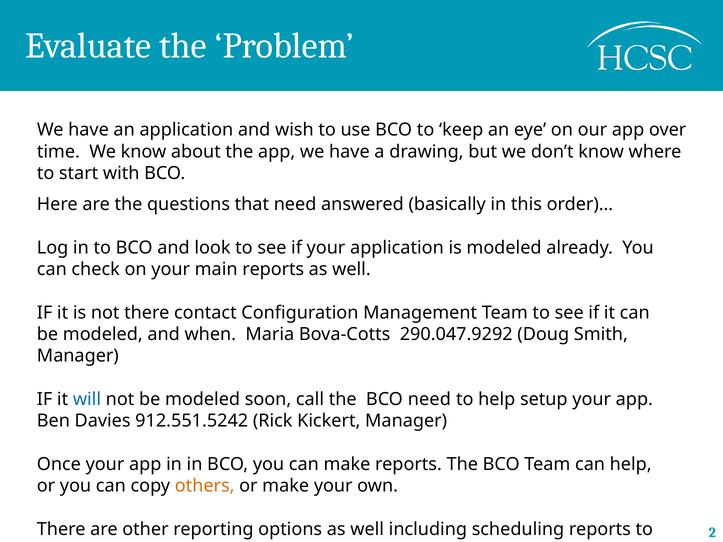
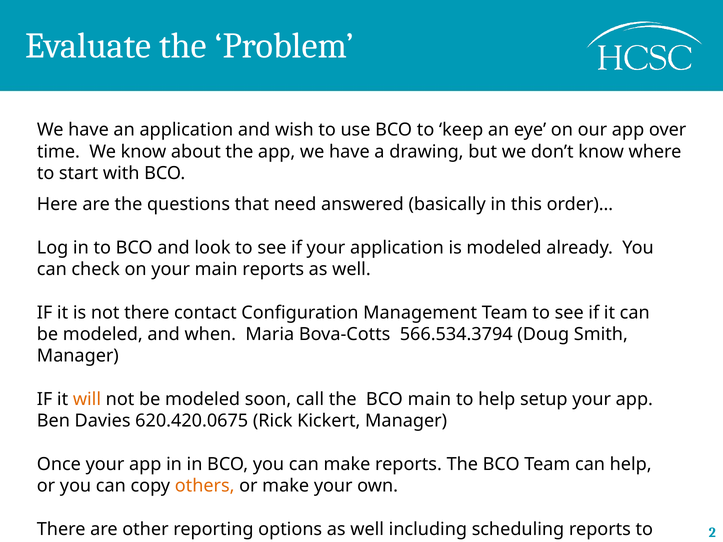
290.047.9292: 290.047.9292 -> 566.534.3794
will colour: blue -> orange
BCO need: need -> main
912.551.5242: 912.551.5242 -> 620.420.0675
